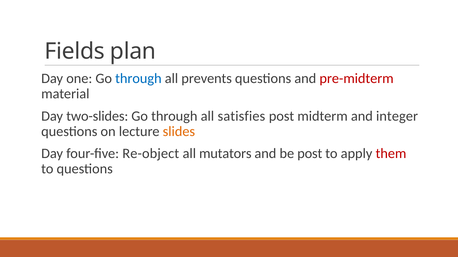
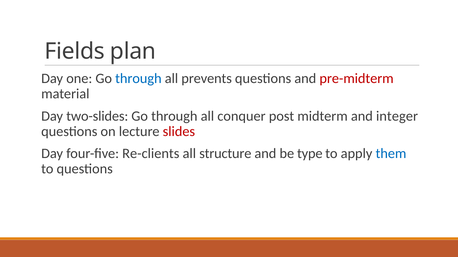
satisfies: satisfies -> conquer
slides colour: orange -> red
Re-object: Re-object -> Re-clients
mutators: mutators -> structure
be post: post -> type
them colour: red -> blue
